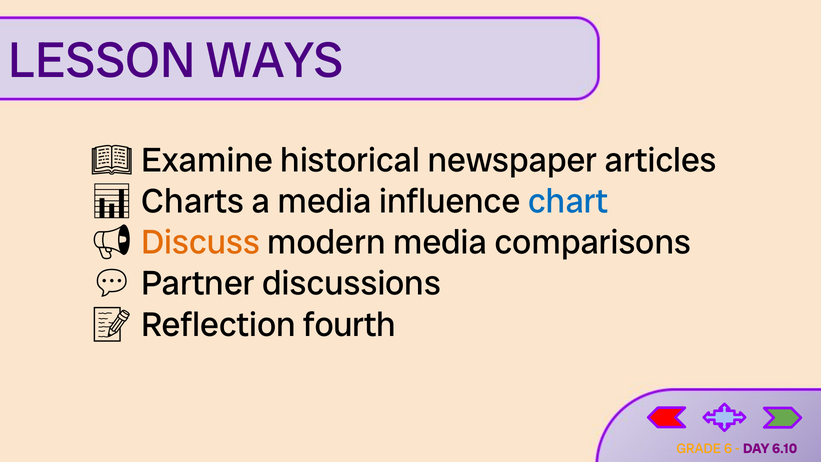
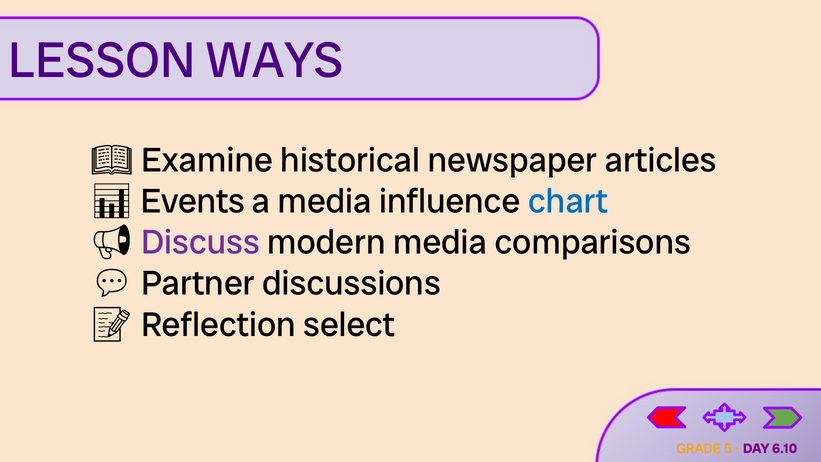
Charts: Charts -> Events
Discuss colour: orange -> purple
fourth: fourth -> select
6: 6 -> 5
